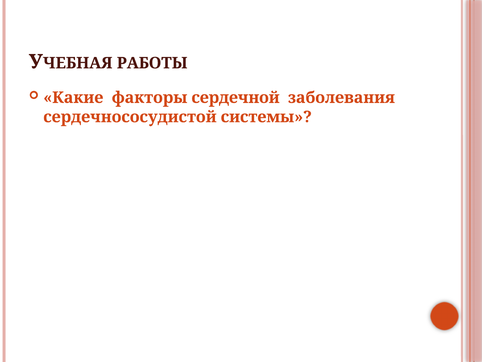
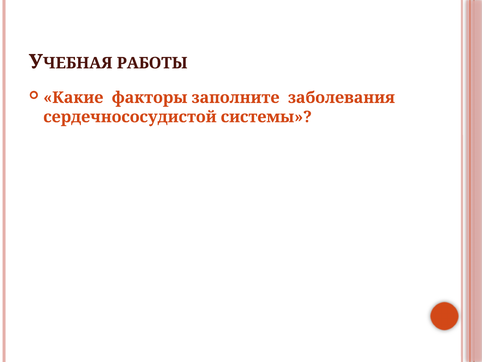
сердечной: сердечной -> заполните
